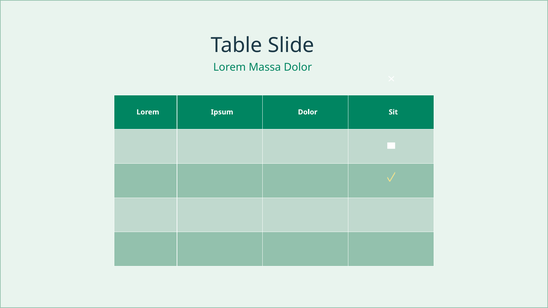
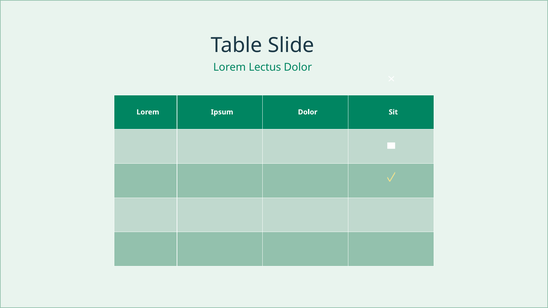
Massa: Massa -> Lectus
